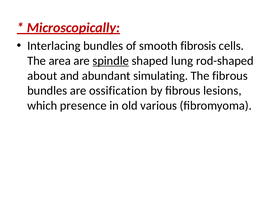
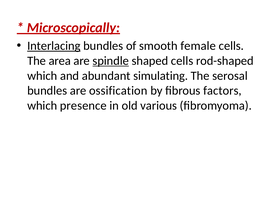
Interlacing underline: none -> present
fibrosis: fibrosis -> female
shaped lung: lung -> cells
about at (42, 75): about -> which
The fibrous: fibrous -> serosal
lesions: lesions -> factors
